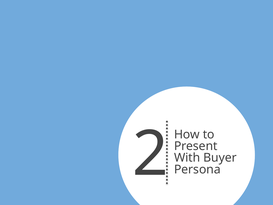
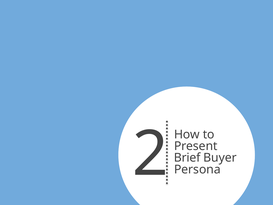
With: With -> Brief
